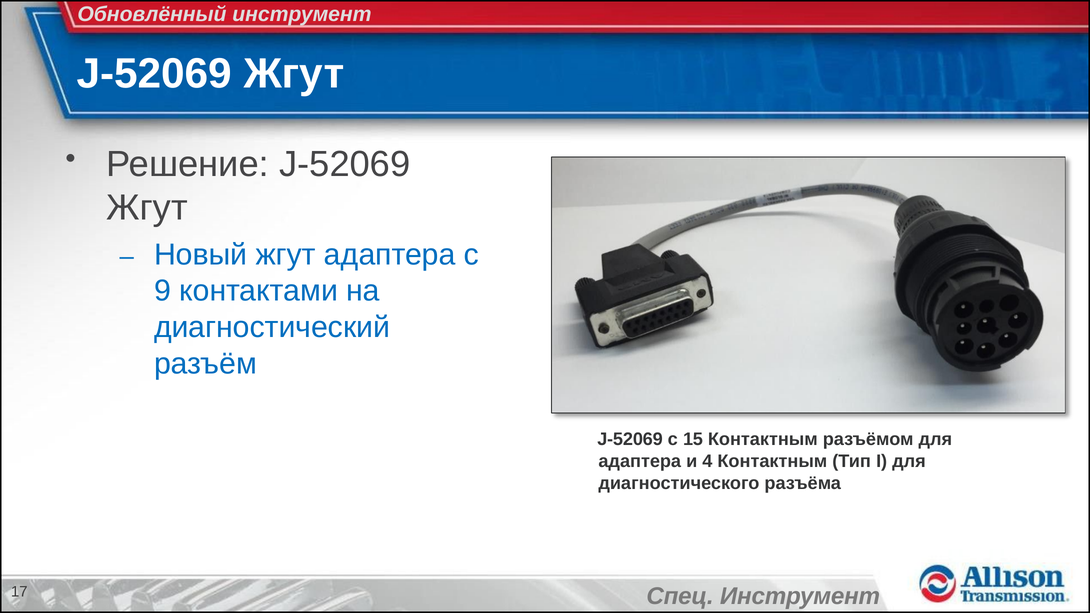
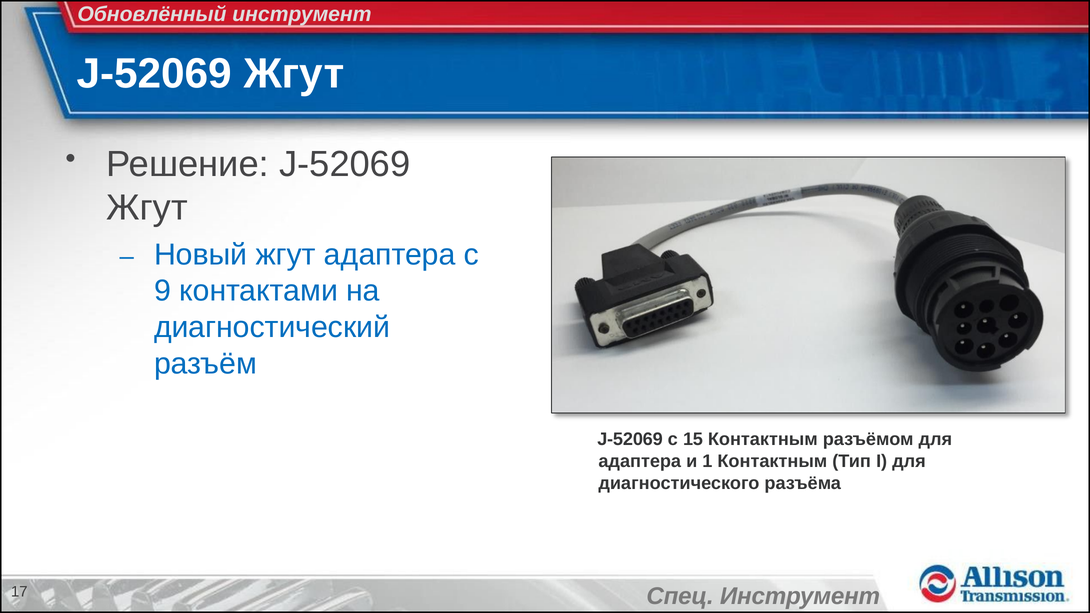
4: 4 -> 1
